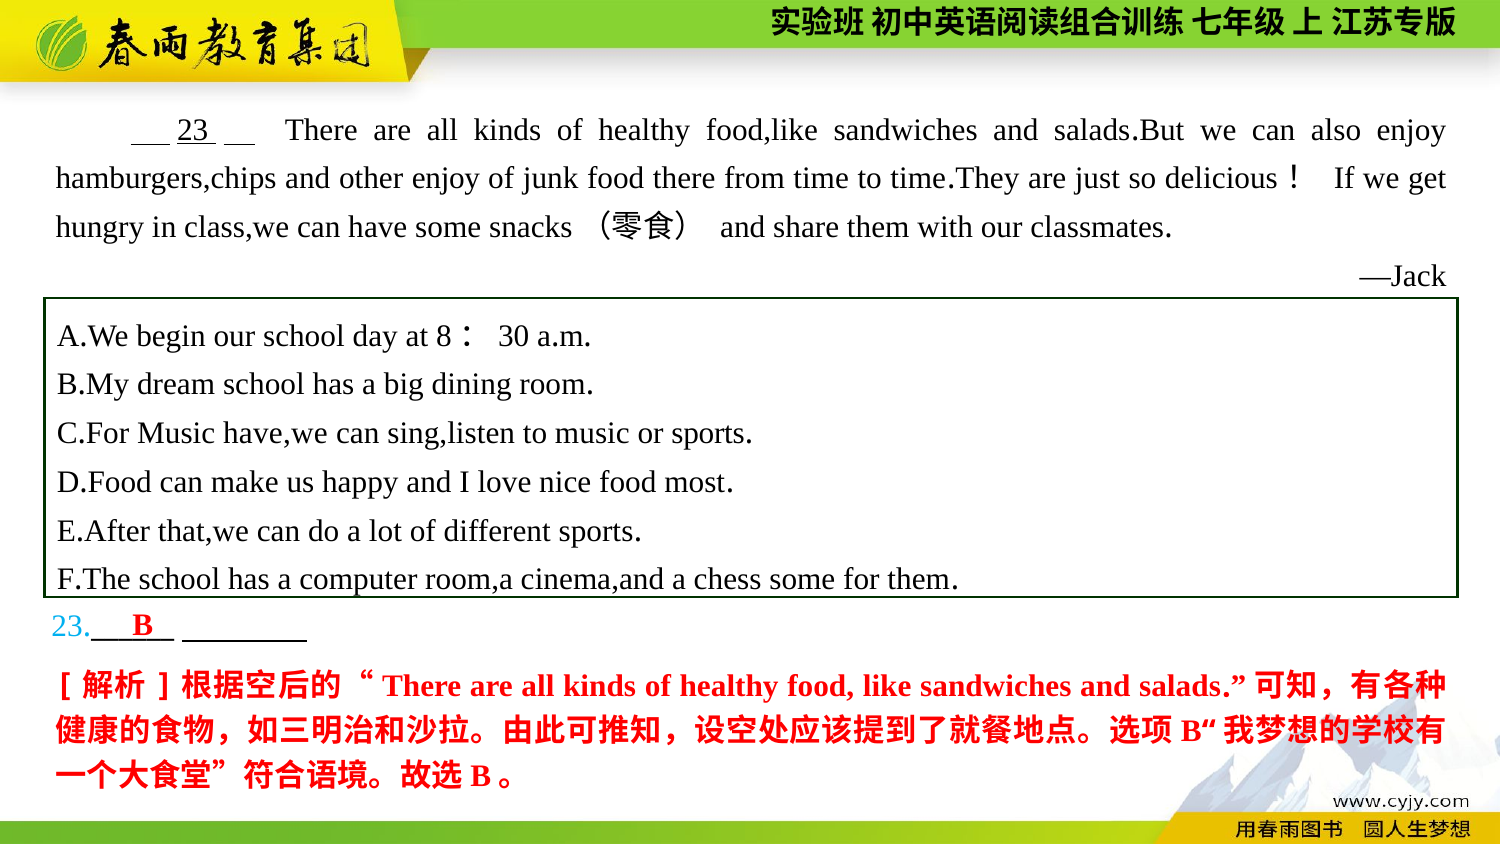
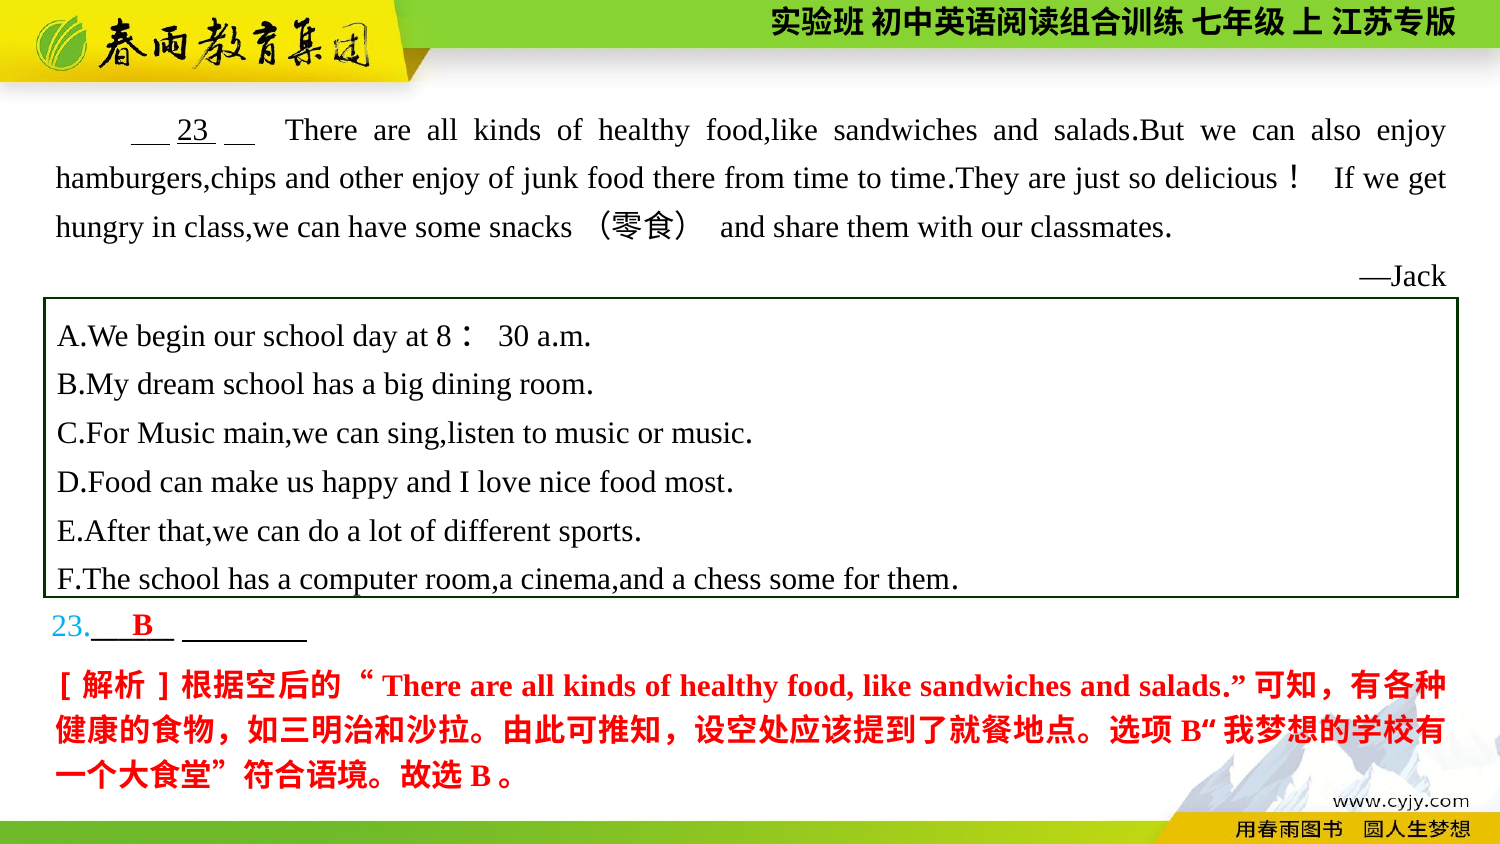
have,we: have,we -> main,we
or sports: sports -> music
